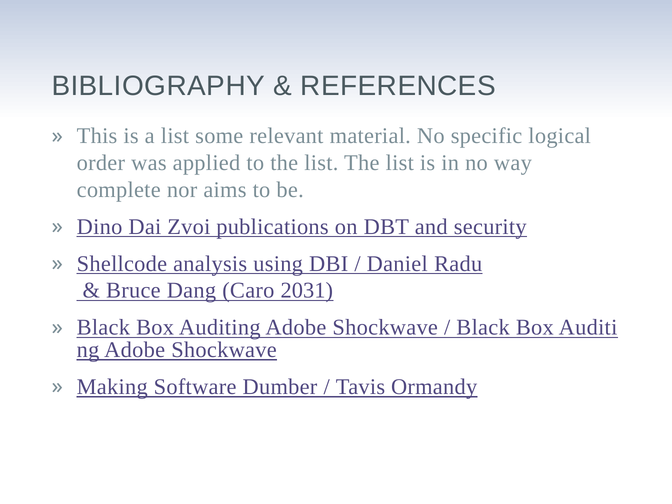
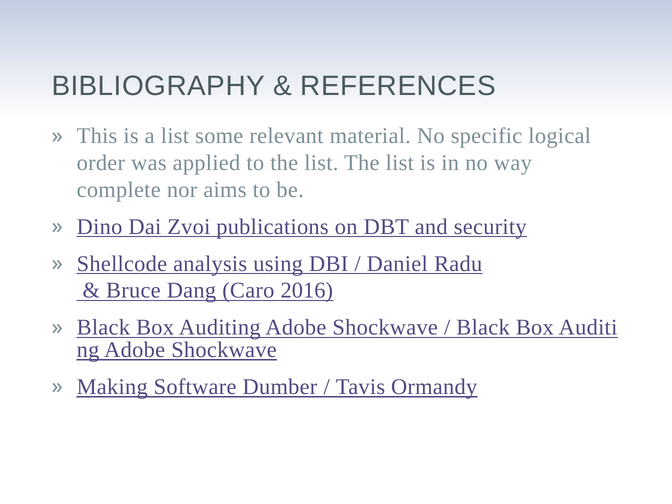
2031: 2031 -> 2016
